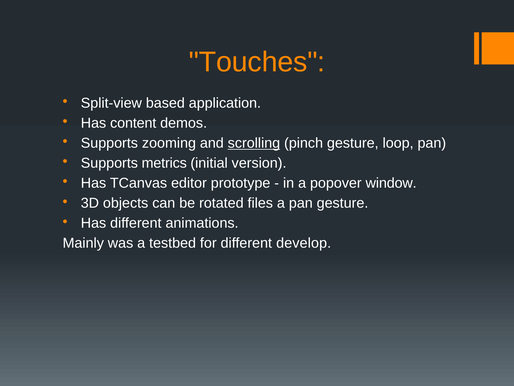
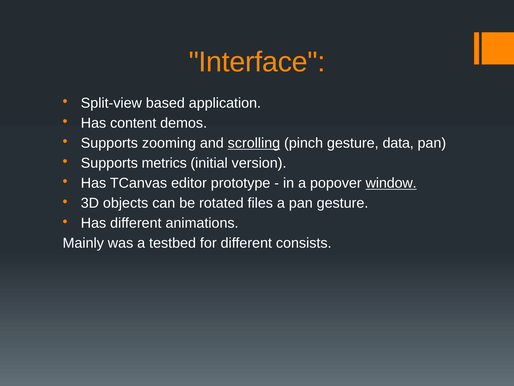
Touches: Touches -> Interface
loop: loop -> data
window underline: none -> present
develop: develop -> consists
